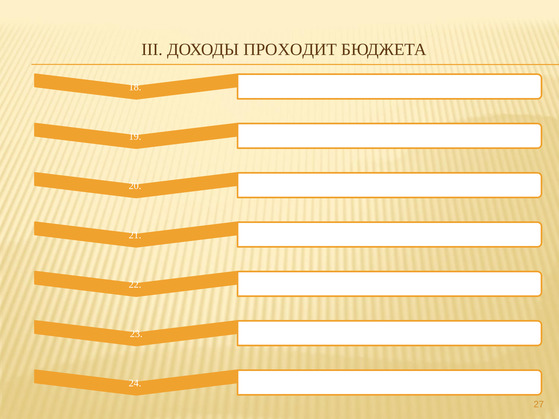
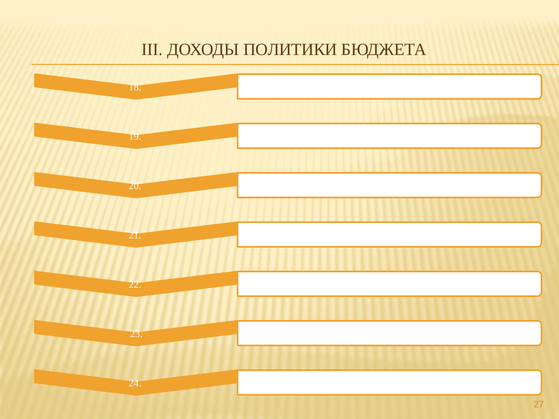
ПРОХОДИТ: ПРОХОДИТ -> ПОЛИТИКИ
